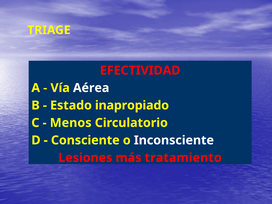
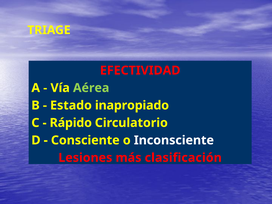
Aérea colour: white -> light green
Menos: Menos -> Rápido
tratamiento: tratamiento -> clasificación
